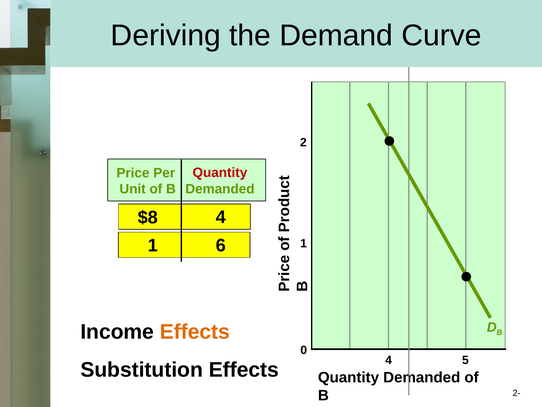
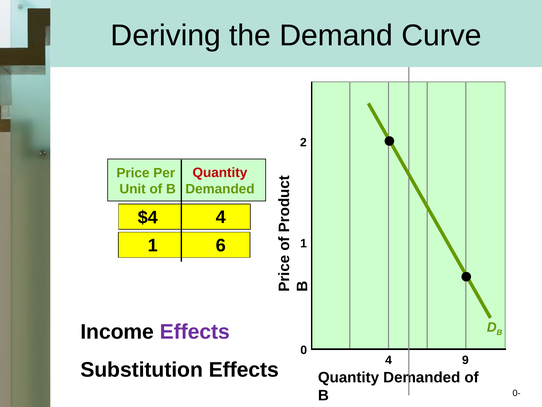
$8: $8 -> $4
Effects at (195, 332) colour: orange -> purple
5: 5 -> 9
2-: 2- -> 0-
